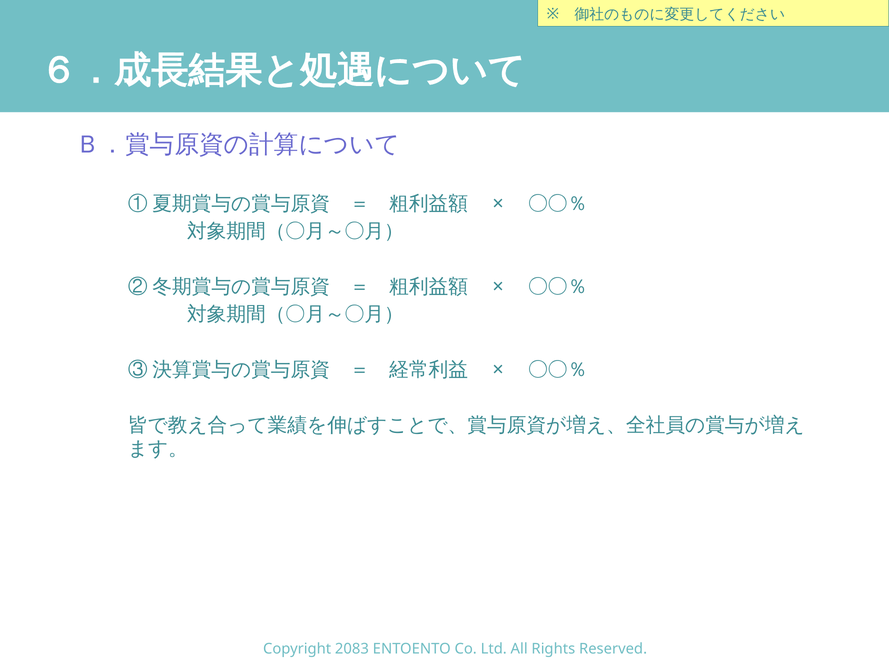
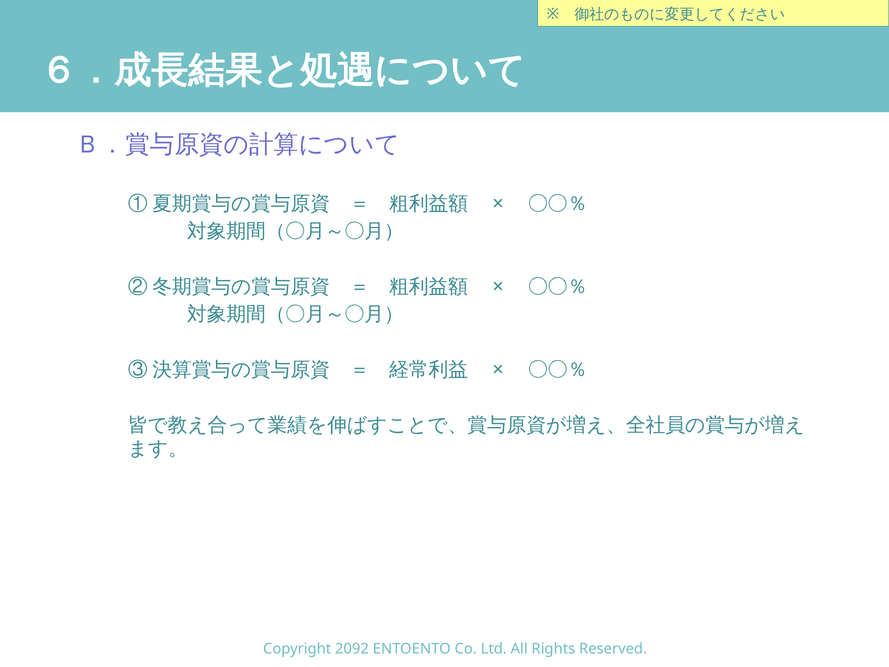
2083: 2083 -> 2092
